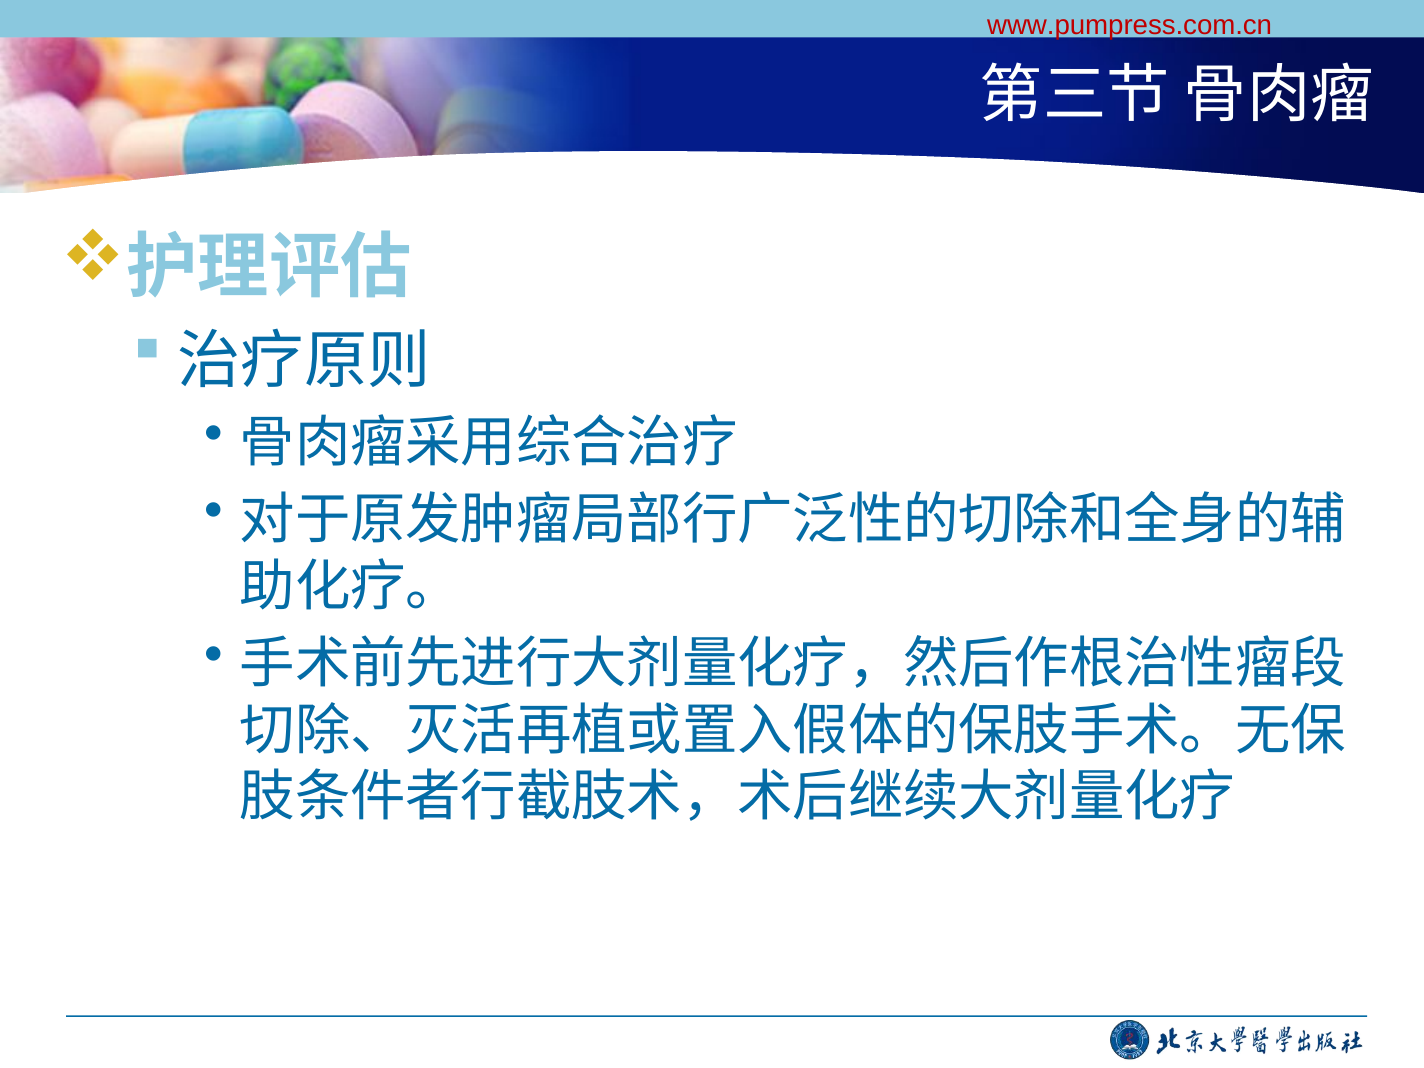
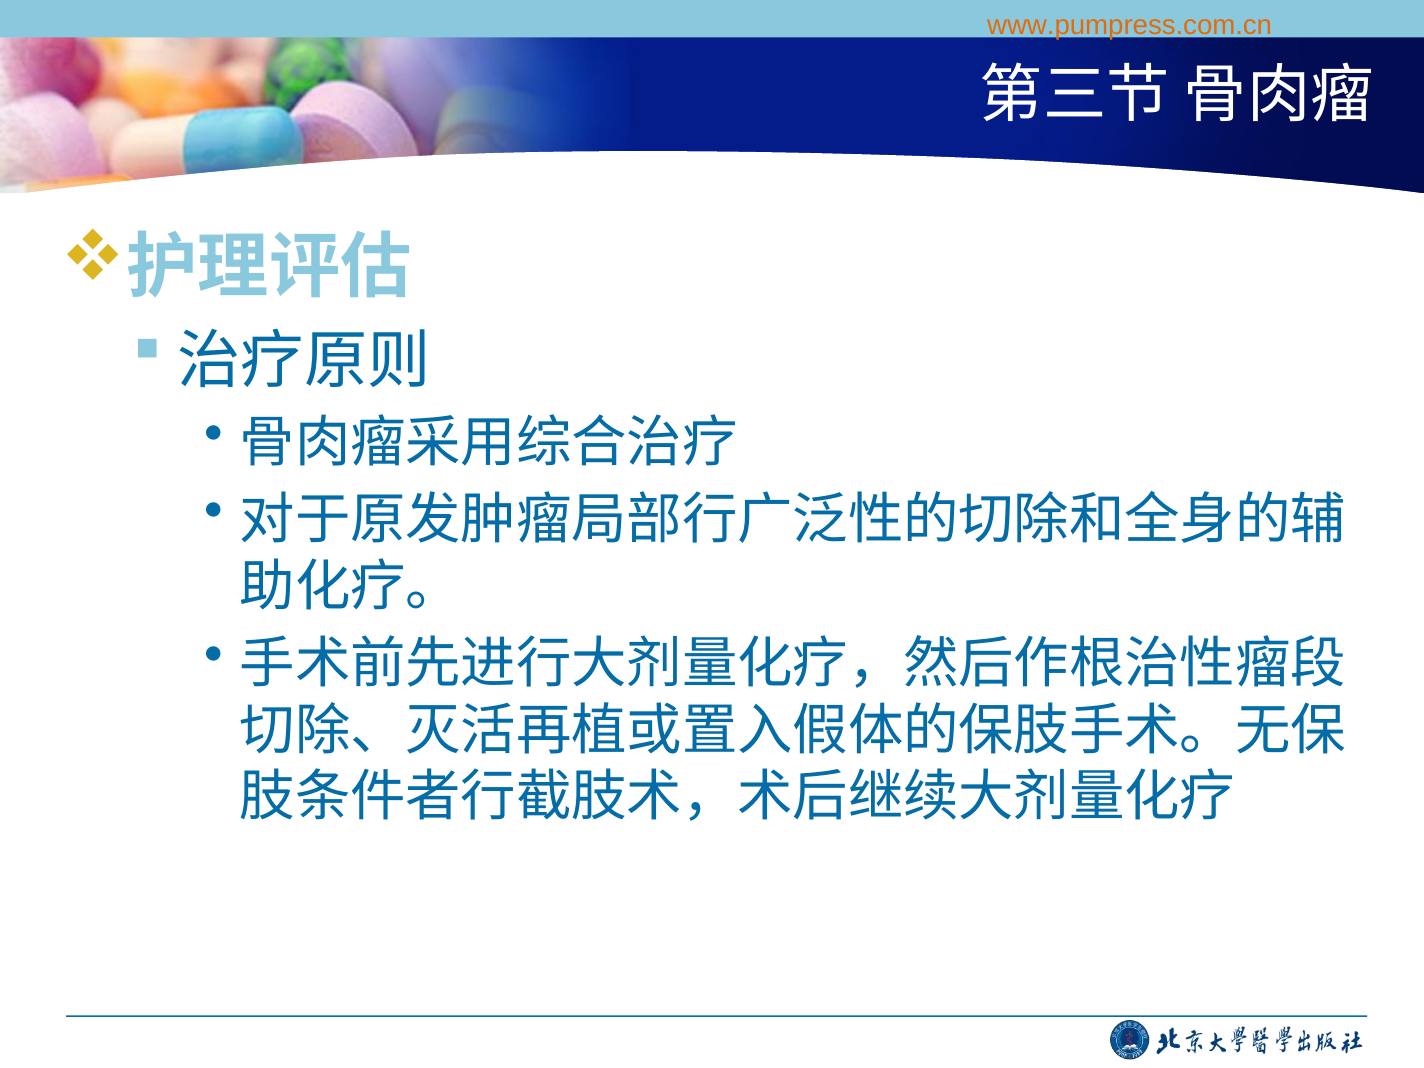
www.pumpress.com.cn colour: red -> orange
